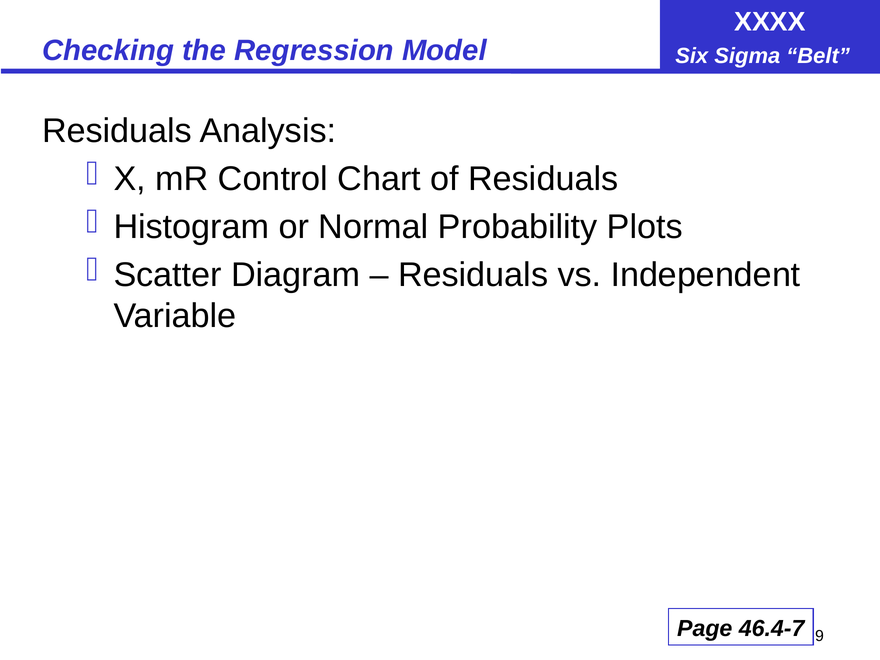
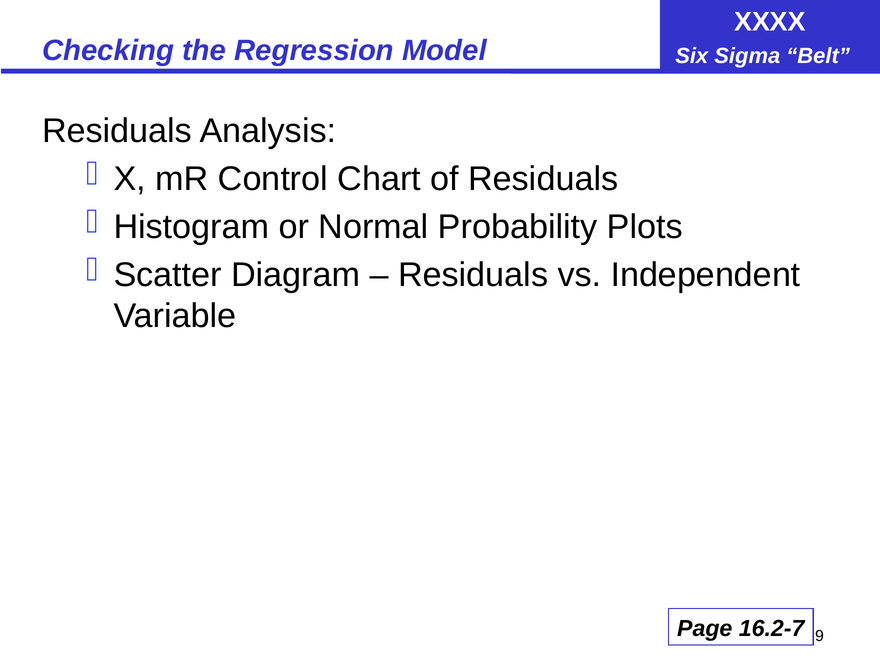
46.4-7: 46.4-7 -> 16.2-7
